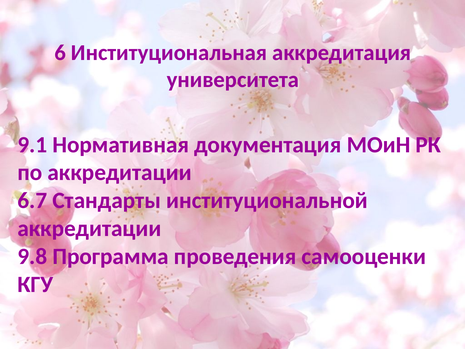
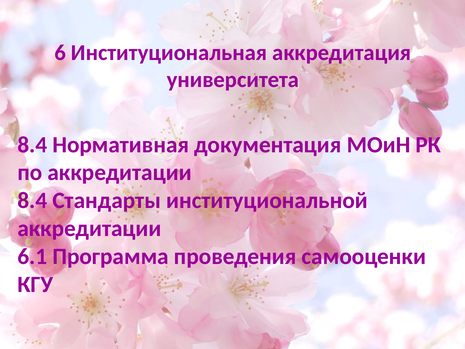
9.1 at (32, 145): 9.1 -> 8.4
6.7 at (32, 200): 6.7 -> 8.4
9.8: 9.8 -> 6.1
